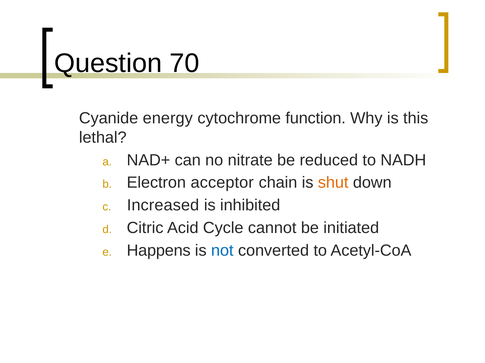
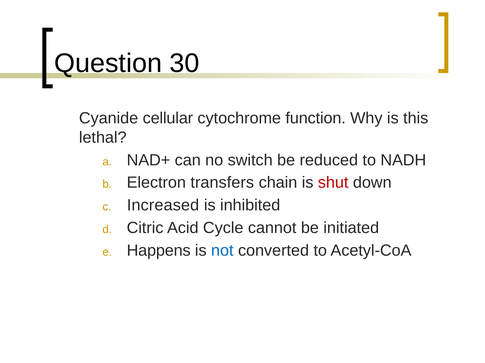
70: 70 -> 30
energy: energy -> cellular
nitrate: nitrate -> switch
acceptor: acceptor -> transfers
shut colour: orange -> red
